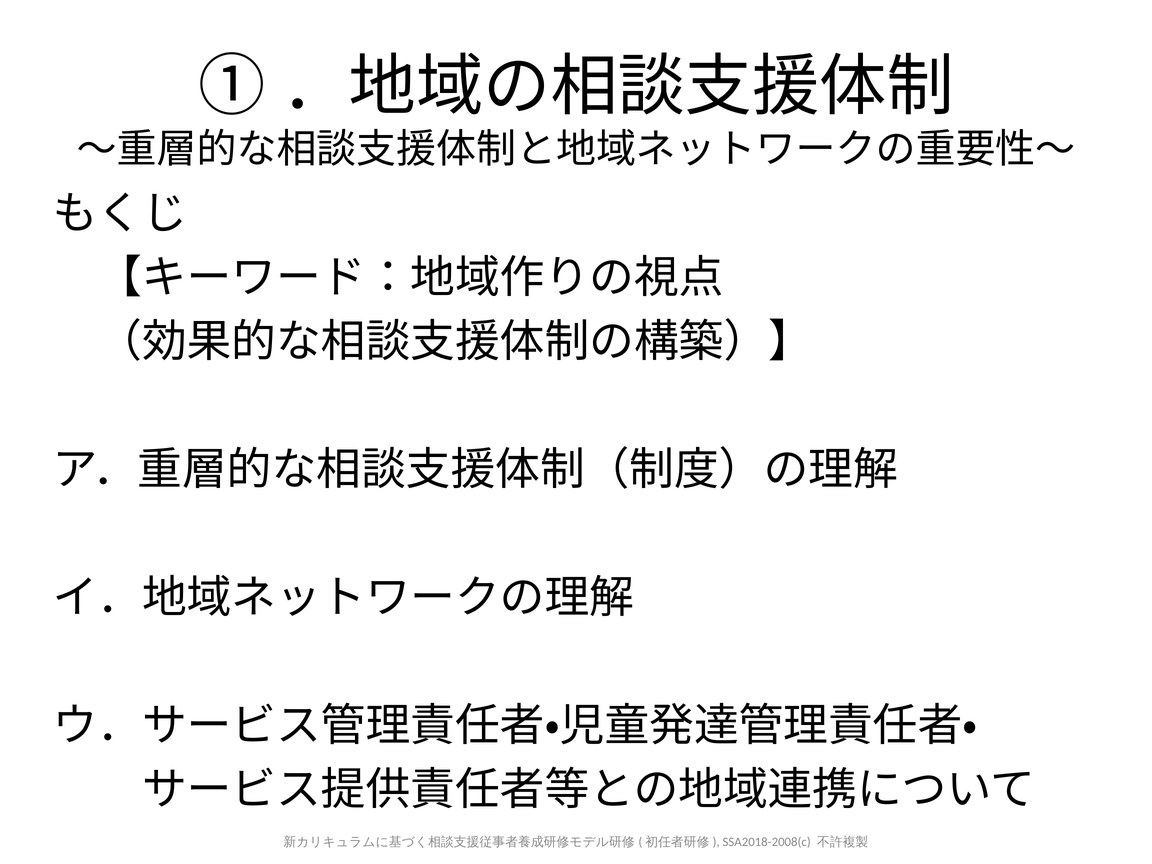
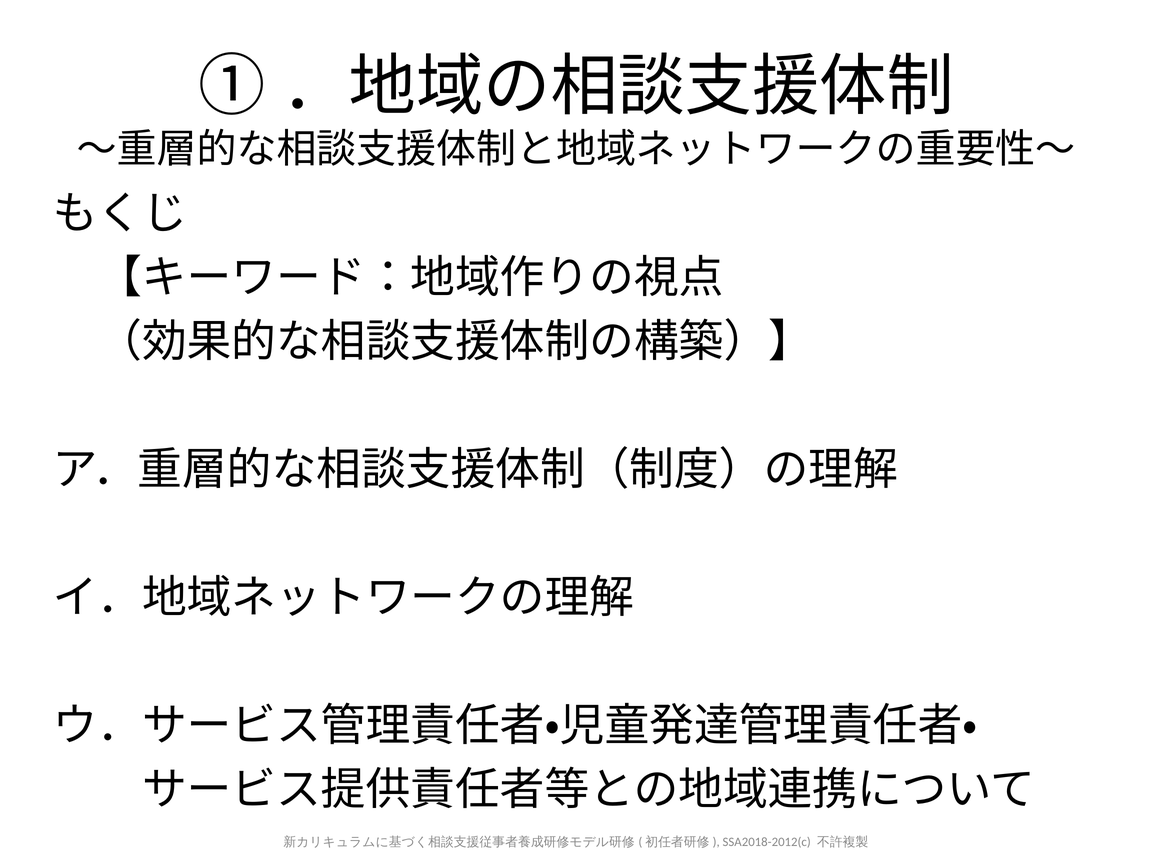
SSA2018-2008(c: SSA2018-2008(c -> SSA2018-2012(c
